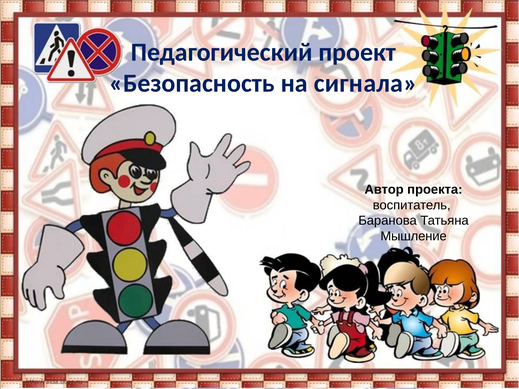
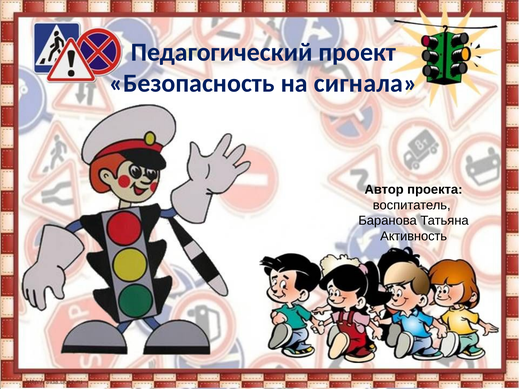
Мышление: Мышление -> Активность
